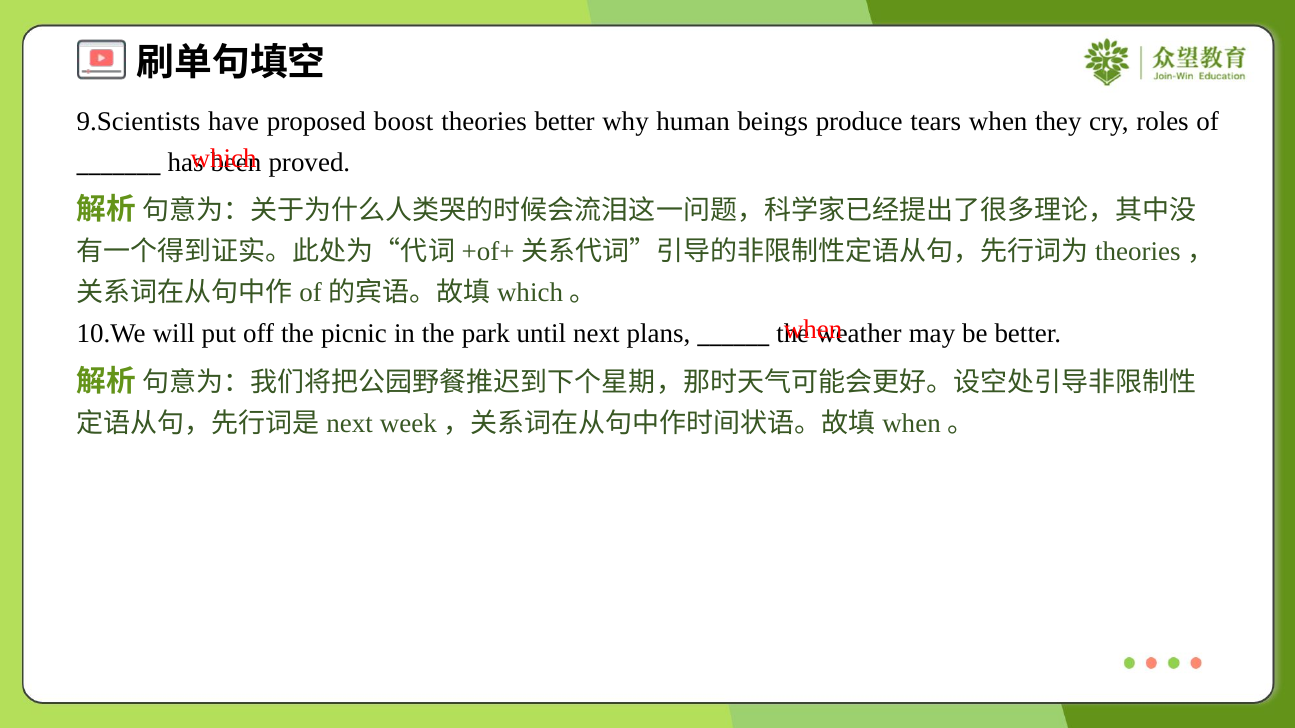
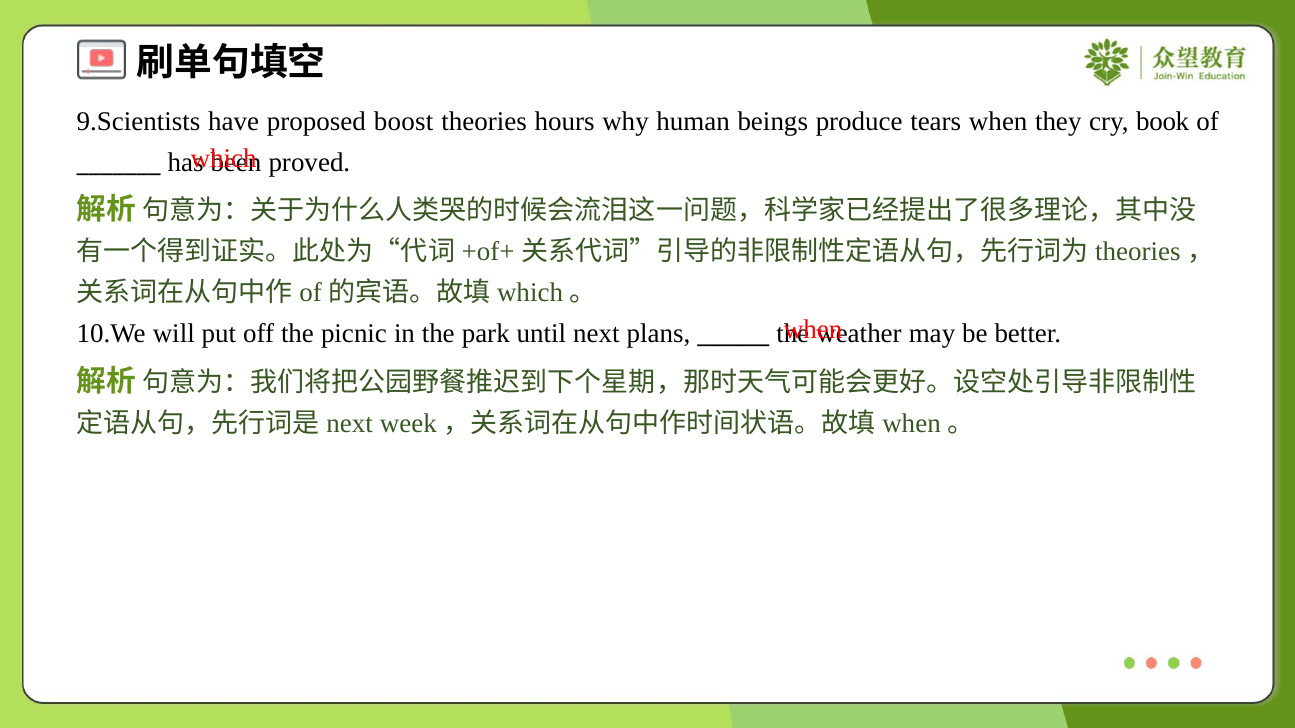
theories better: better -> hours
roles: roles -> book
